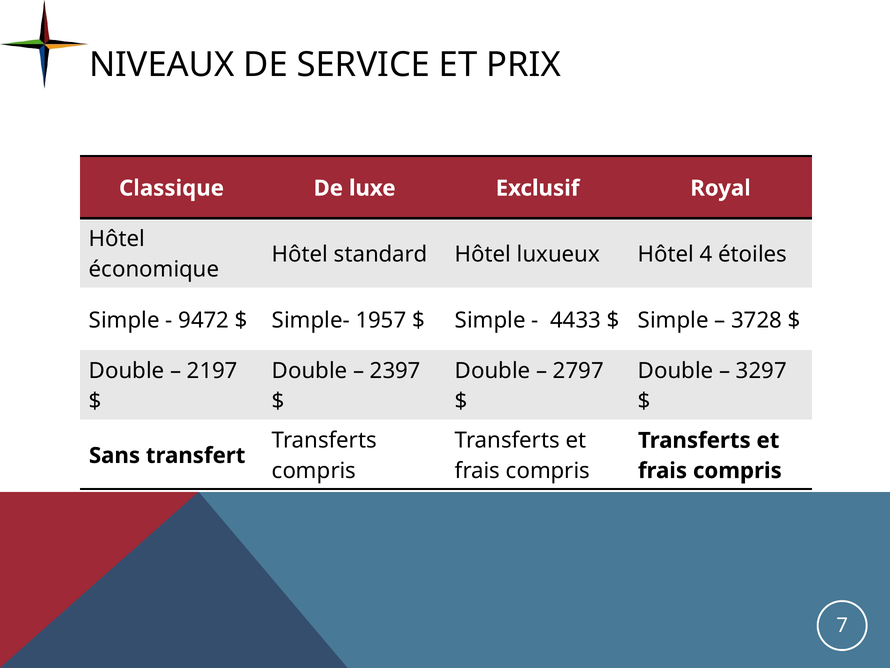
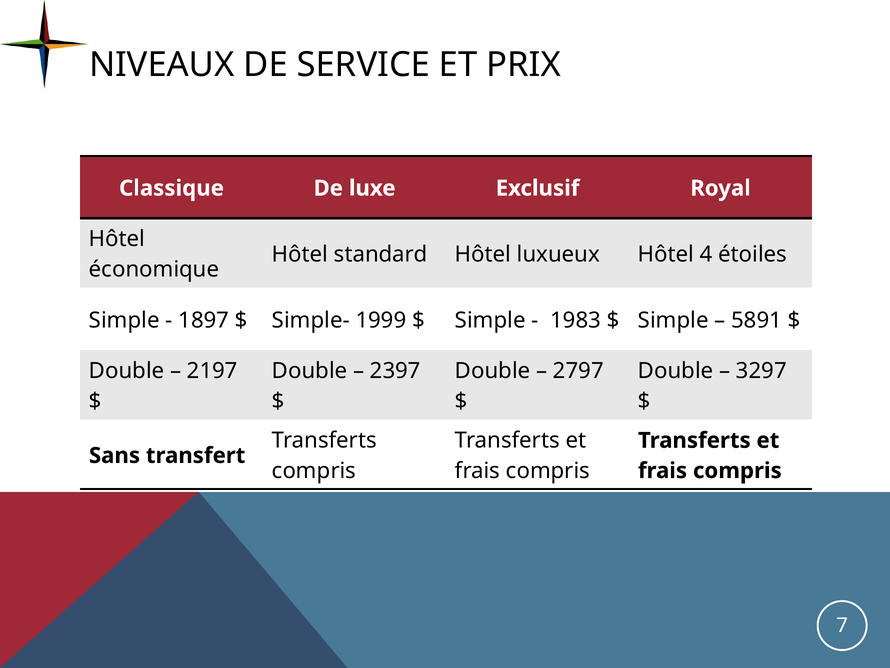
9472: 9472 -> 1897
1957: 1957 -> 1999
4433: 4433 -> 1983
3728: 3728 -> 5891
